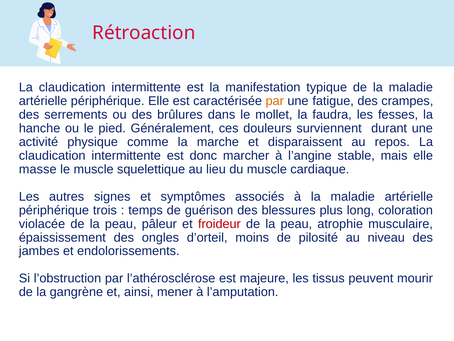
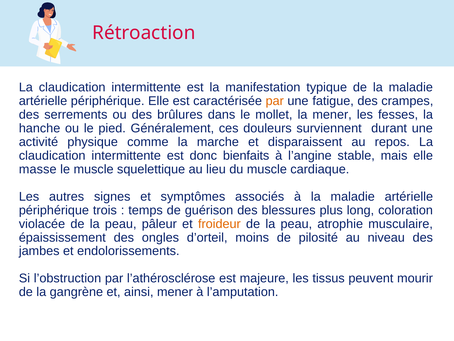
la faudra: faudra -> mener
marcher: marcher -> bienfaits
froideur colour: red -> orange
